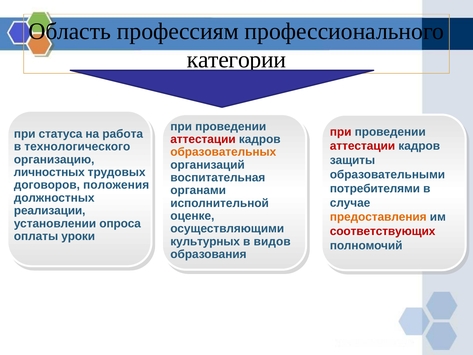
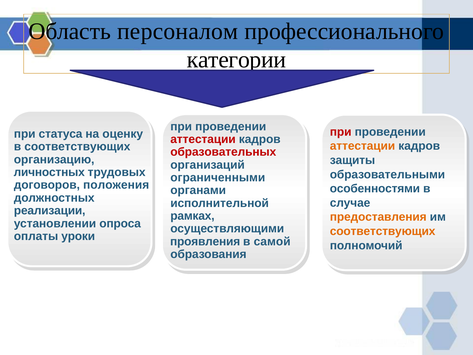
профессиям: профессиям -> персоналом
работа: работа -> оценку
аттестации at (362, 146) colour: red -> orange
в технологического: технологического -> соответствующих
образовательных colour: orange -> red
воспитательная: воспитательная -> ограниченными
потребителями: потребителями -> особенностями
оценке: оценке -> рамках
соответствующих at (383, 231) colour: red -> orange
культурных: культурных -> проявления
видов: видов -> самой
